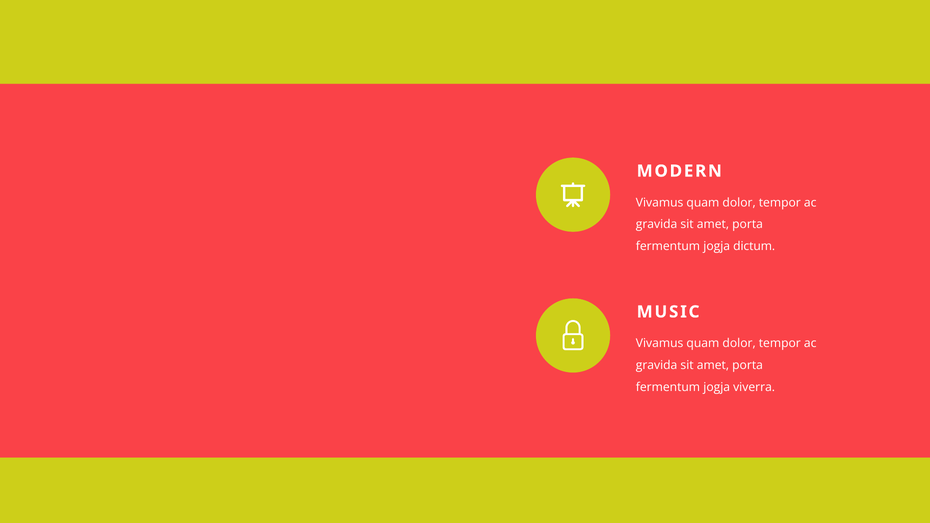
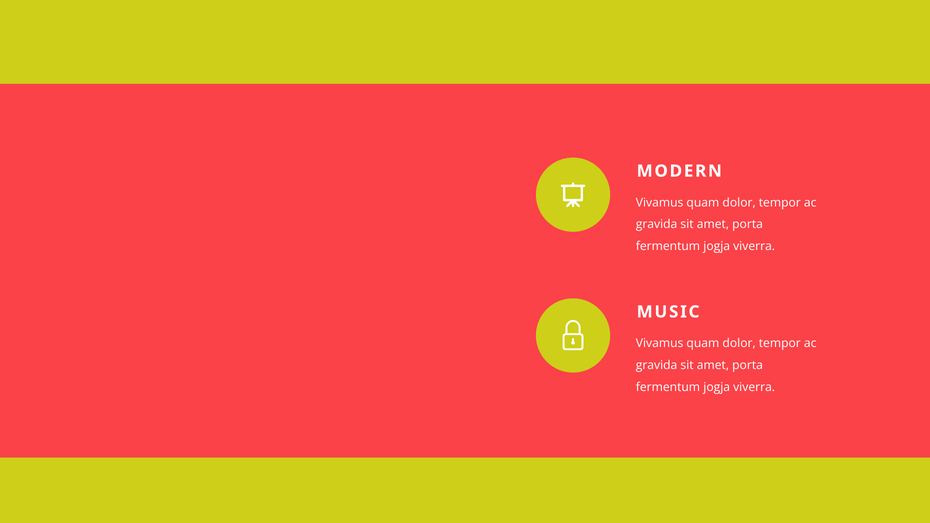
dictum at (754, 246): dictum -> viverra
